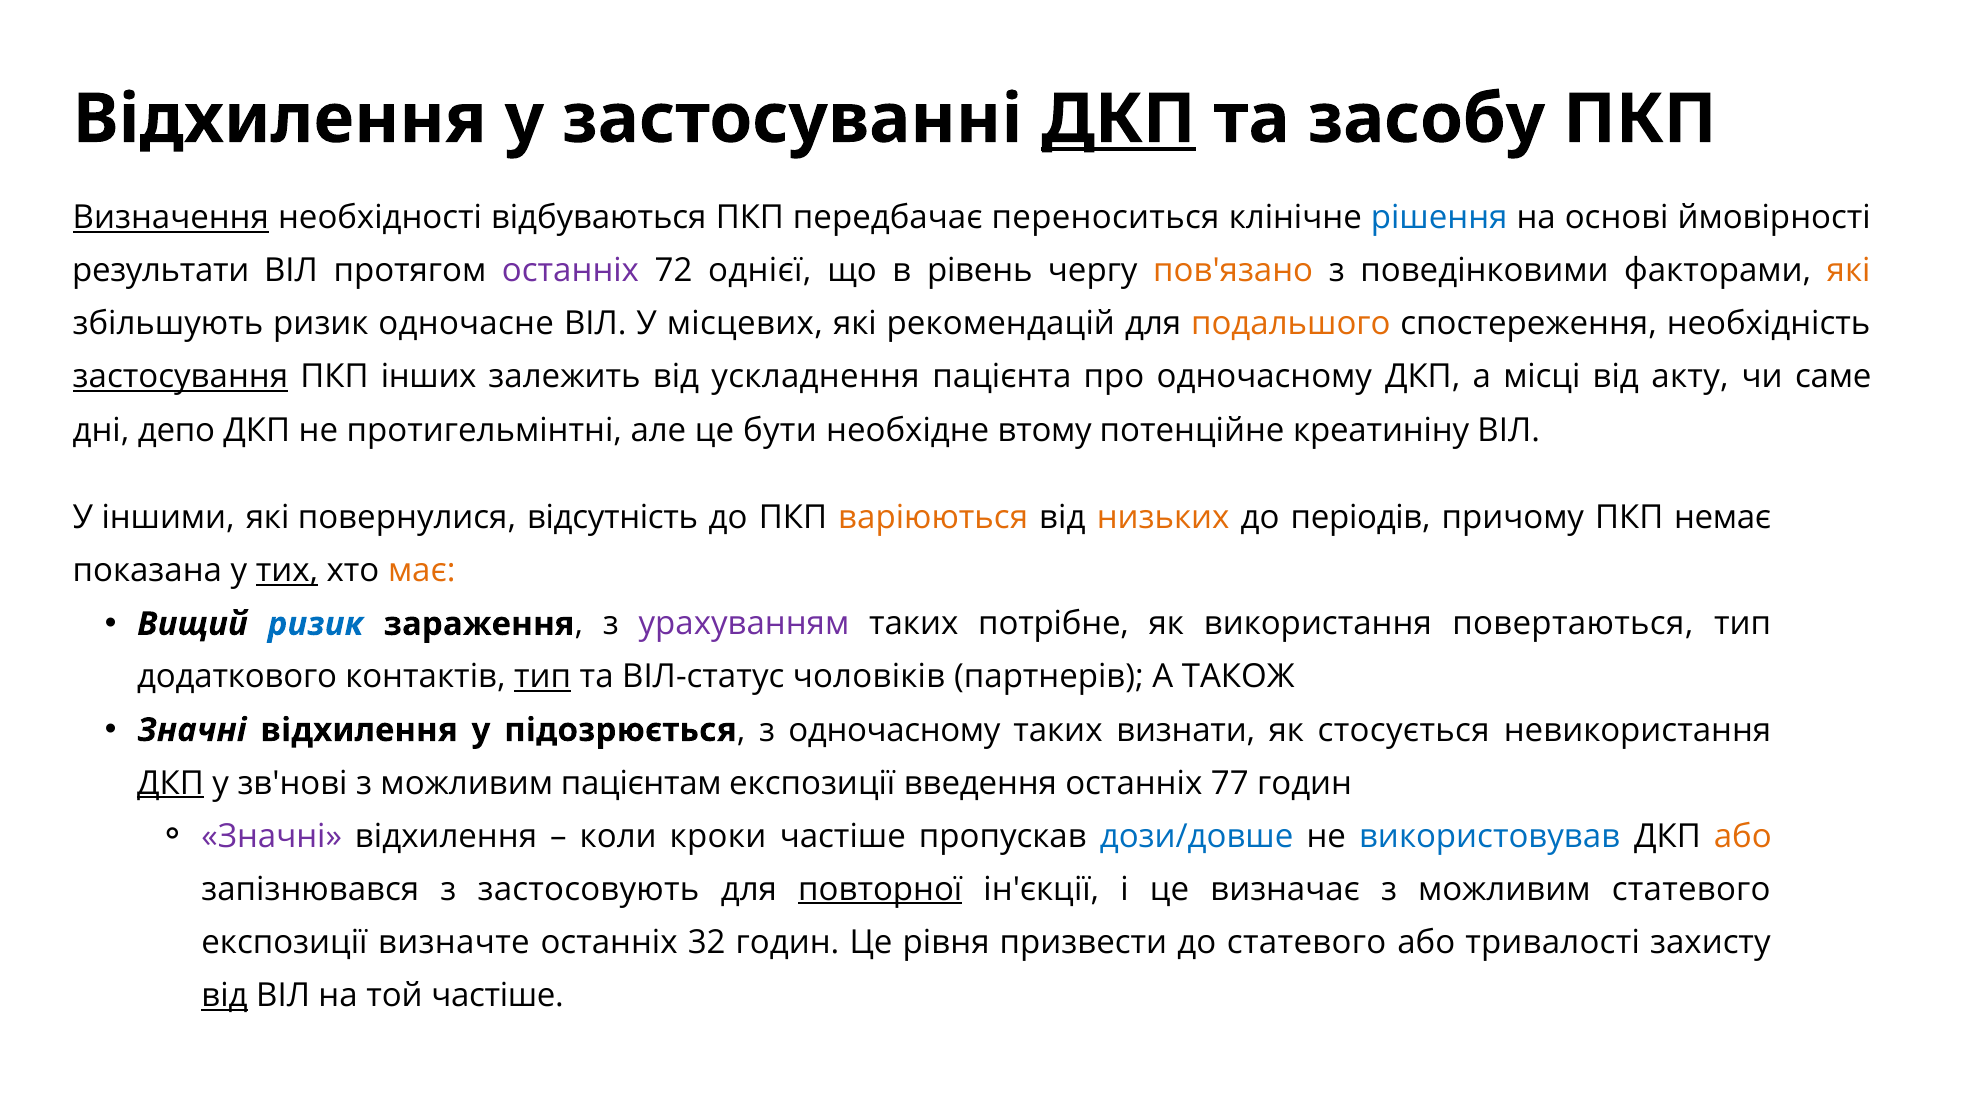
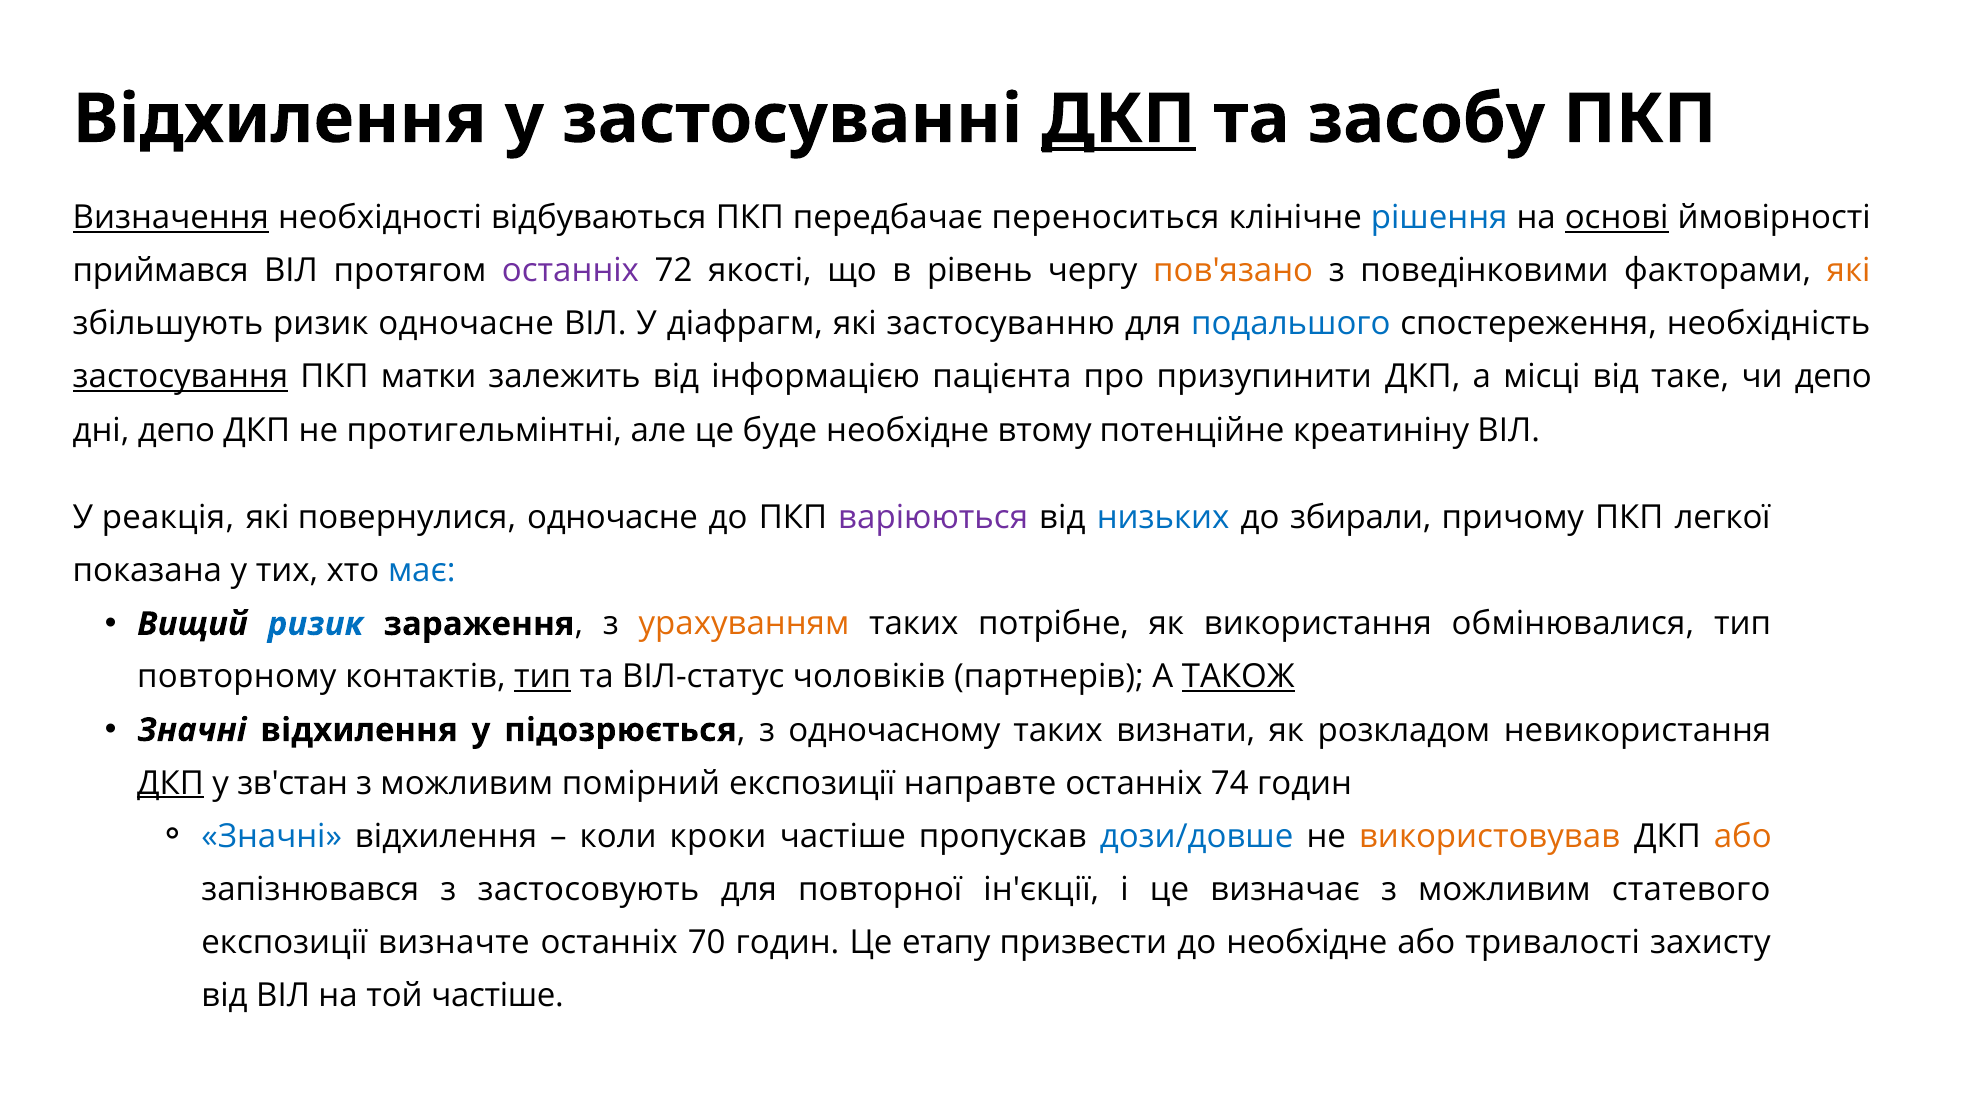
основі underline: none -> present
результати: результати -> приймався
однієї: однієї -> якості
місцевих: місцевих -> діафрагм
рекомендацій: рекомендацій -> застосуванню
подальшого colour: orange -> blue
інших: інших -> матки
ускладнення: ускладнення -> інформацією
про одночасному: одночасному -> призупинити
акту: акту -> таке
чи саме: саме -> депо
бути: бути -> буде
іншими: іншими -> реакція
повернулися відсутність: відсутність -> одночасне
варіюються colour: orange -> purple
низьких colour: orange -> blue
періодів: періодів -> збирали
немає: немає -> легкої
тих underline: present -> none
має colour: orange -> blue
урахуванням colour: purple -> orange
повертаються: повертаються -> обмінювалися
додаткового: додаткового -> повторному
ТАКОЖ underline: none -> present
стосується: стосується -> розкладом
зв'нові: зв'нові -> зв'стан
пацієнтам: пацієнтам -> помірний
введення: введення -> направте
77: 77 -> 74
Значні at (272, 836) colour: purple -> blue
використовував colour: blue -> orange
повторної underline: present -> none
32: 32 -> 70
рівня: рівня -> етапу
до статевого: статевого -> необхідне
від at (225, 995) underline: present -> none
